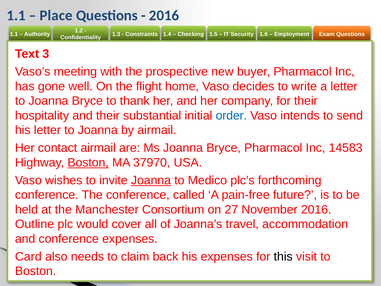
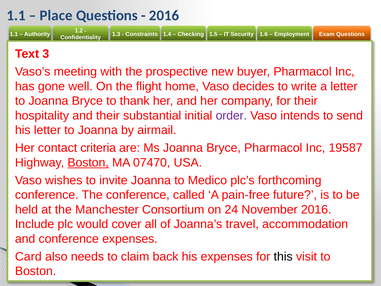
order colour: blue -> purple
contact airmail: airmail -> criteria
14583: 14583 -> 19587
37970: 37970 -> 07470
Joanna at (151, 180) underline: present -> none
27: 27 -> 24
Outline: Outline -> Include
